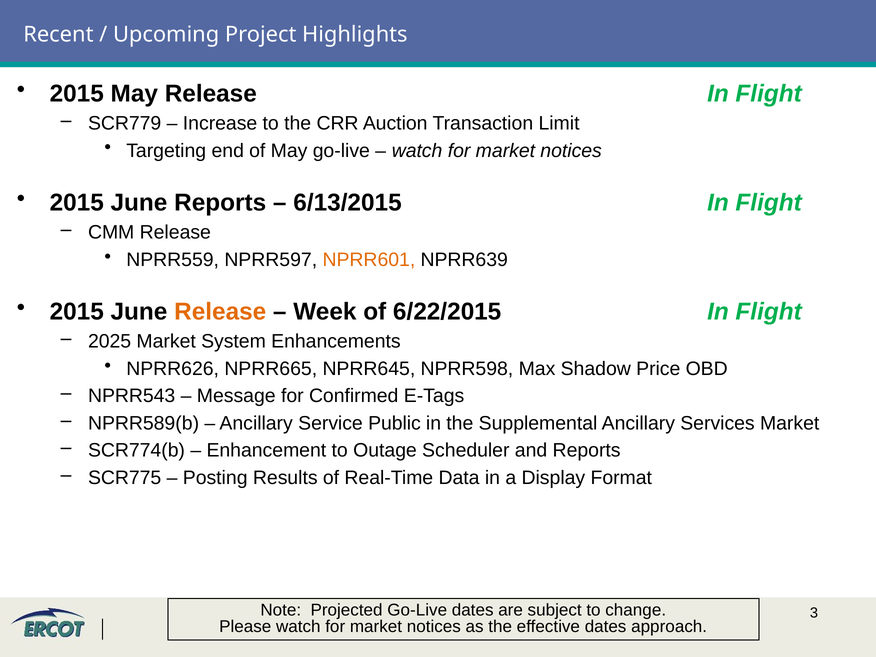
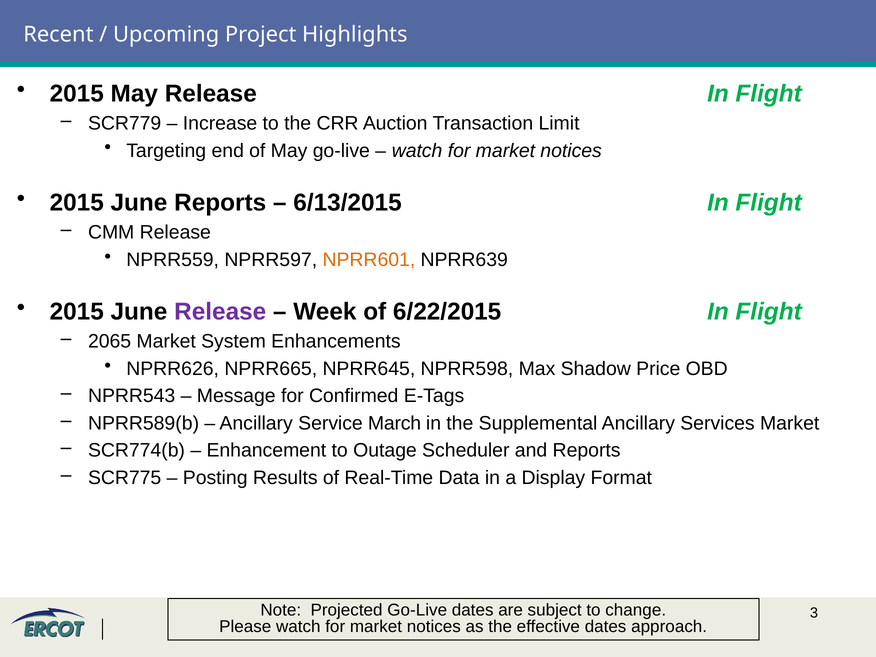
Release at (220, 312) colour: orange -> purple
2025: 2025 -> 2065
Public: Public -> March
